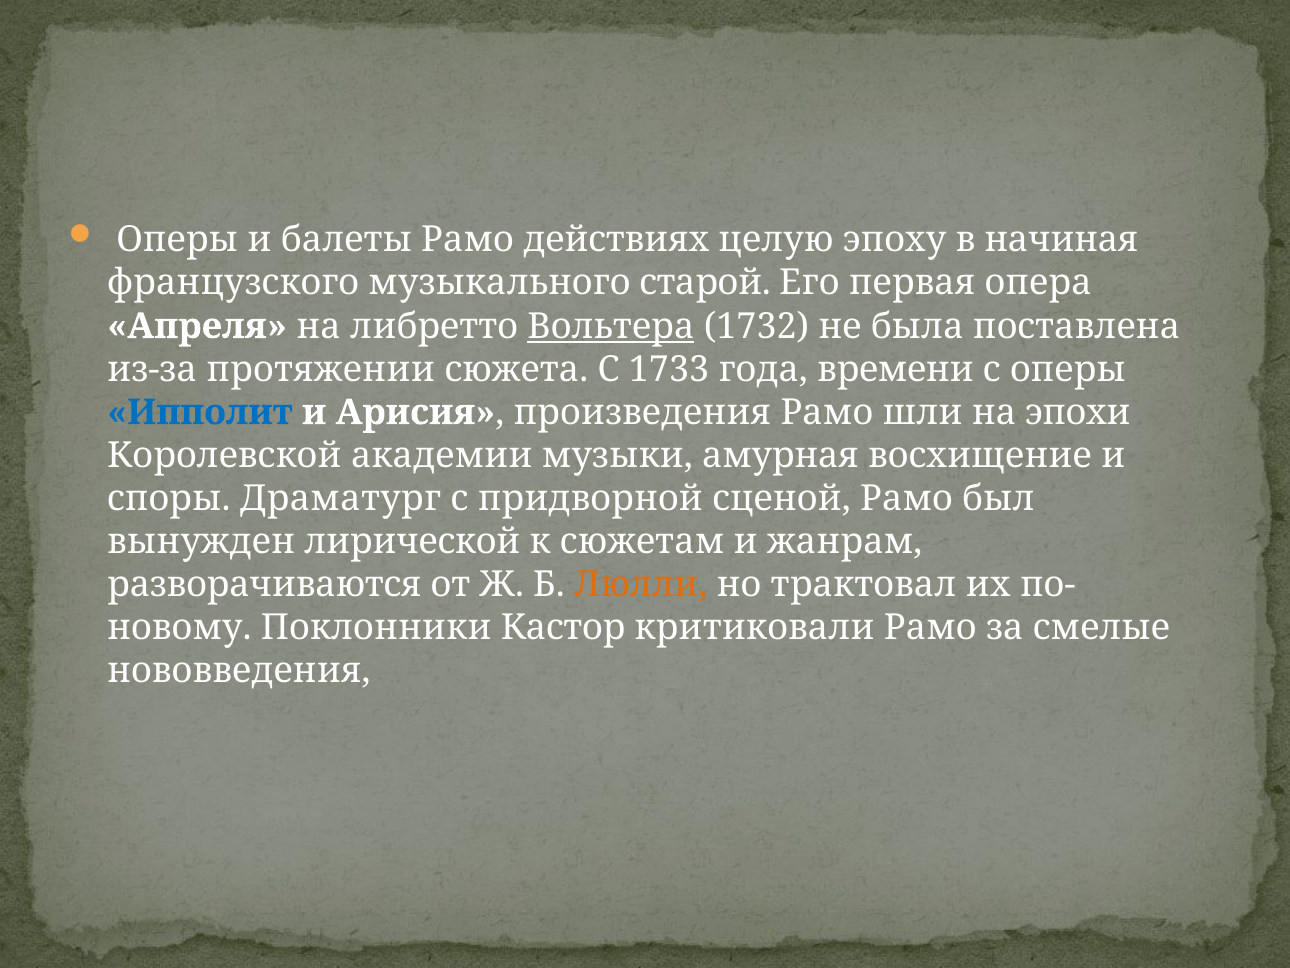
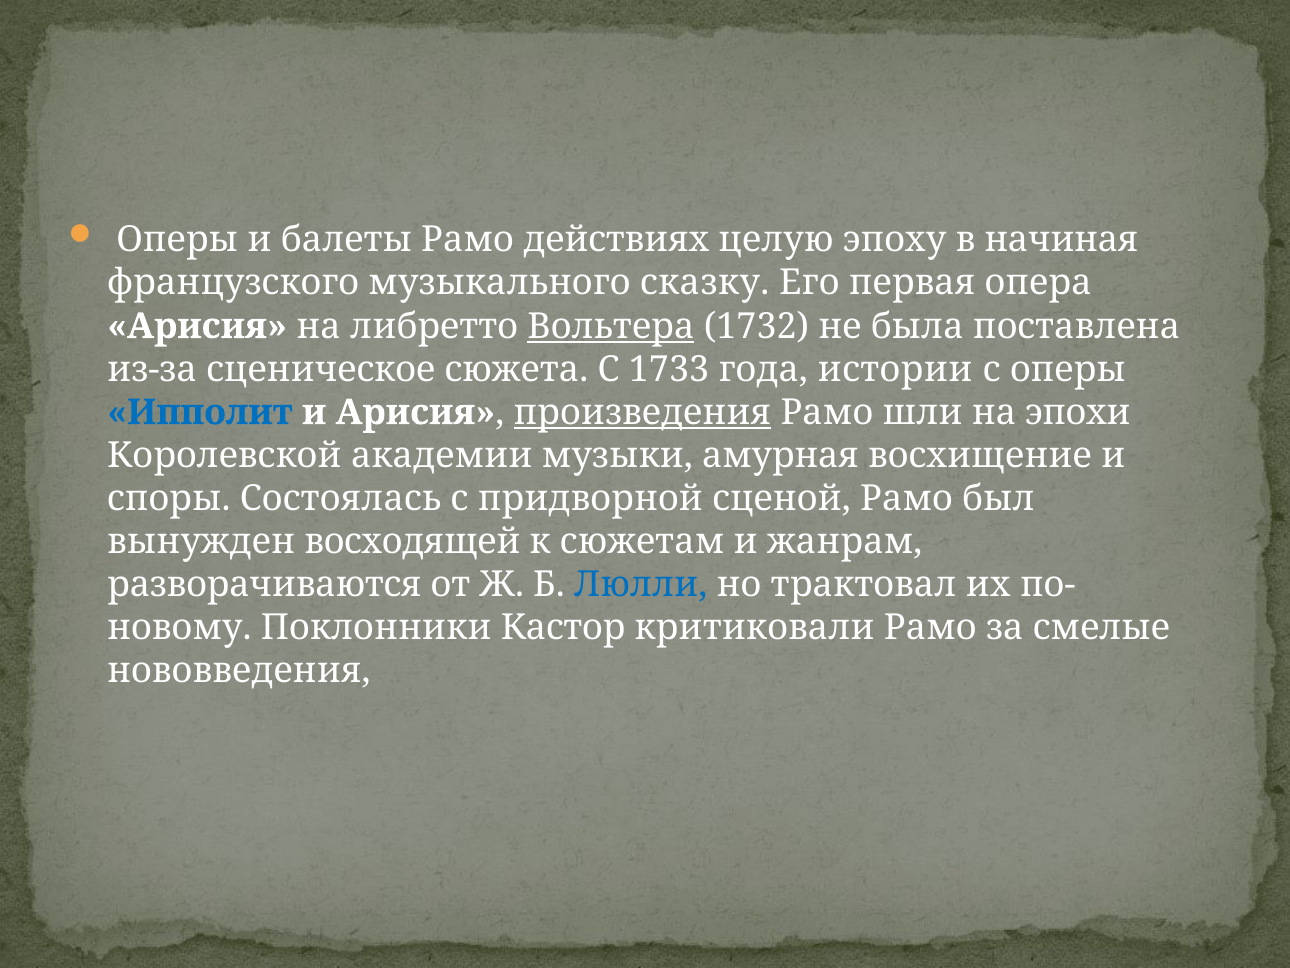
старой: старой -> сказку
Апреля at (197, 326): Апреля -> Арисия
протяжении: протяжении -> сценическое
времени: времени -> истории
произведения underline: none -> present
Драматург: Драматург -> Состоялась
лирической: лирической -> восходящей
Люлли colour: orange -> blue
